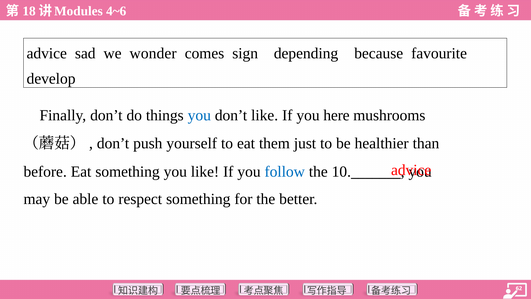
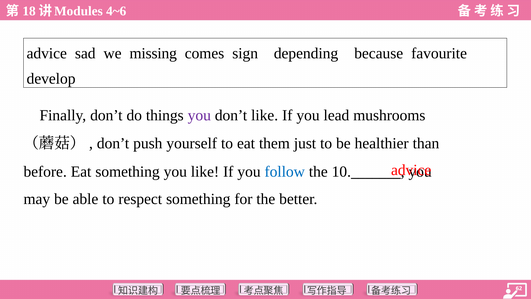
wonder: wonder -> missing
you at (199, 115) colour: blue -> purple
here: here -> lead
